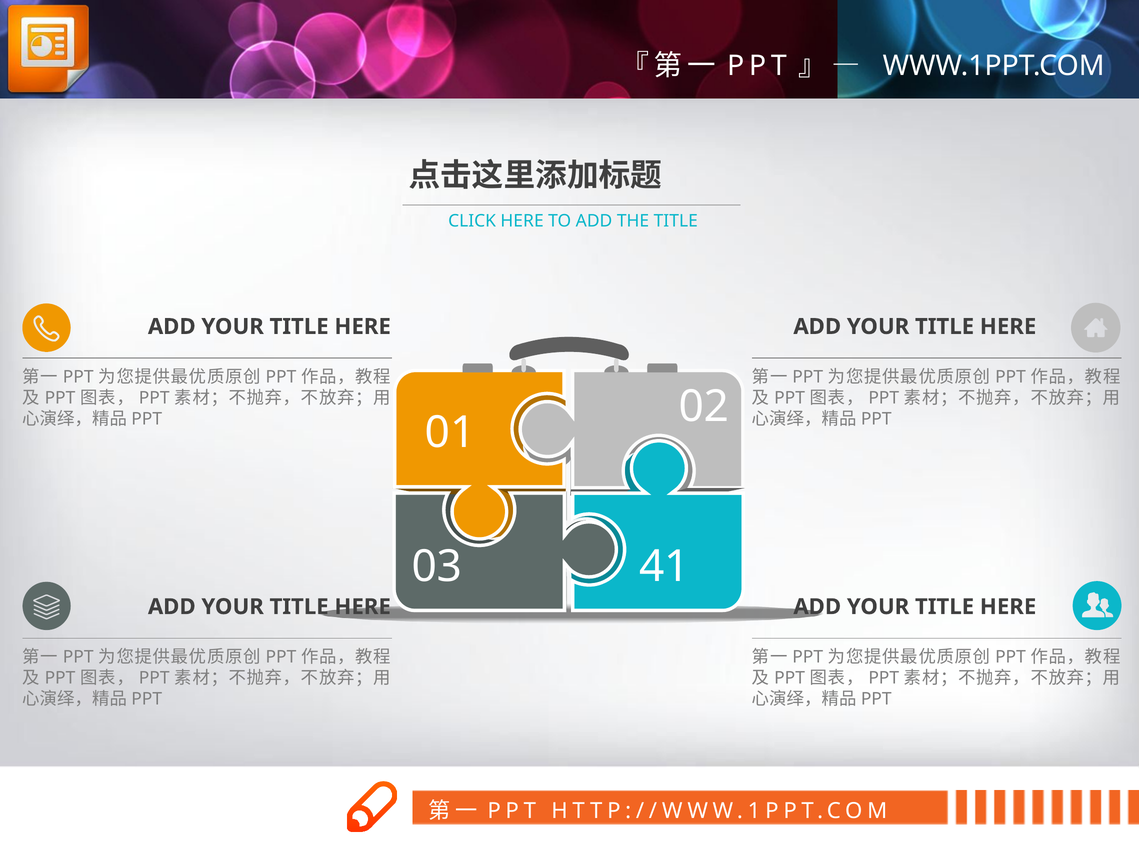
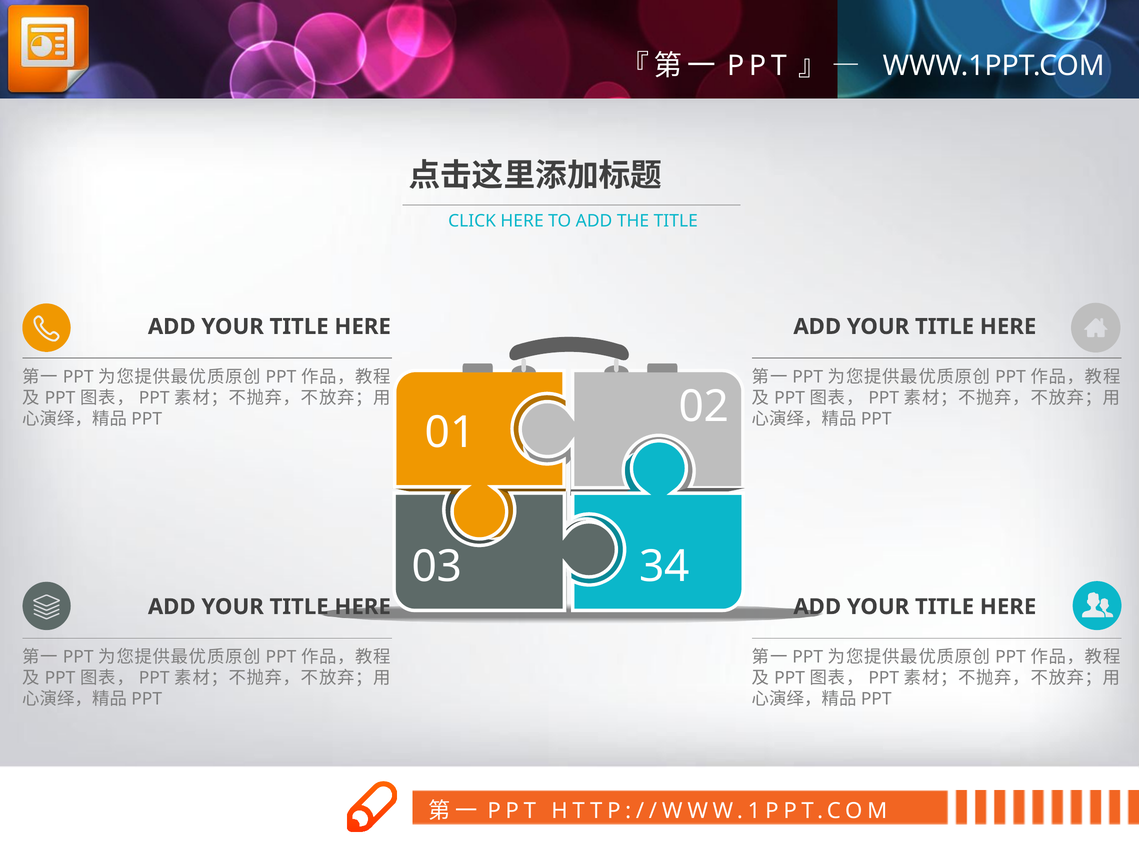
41: 41 -> 34
